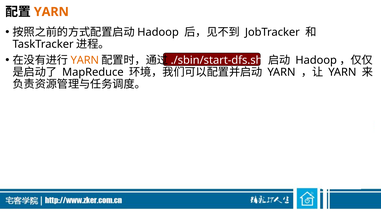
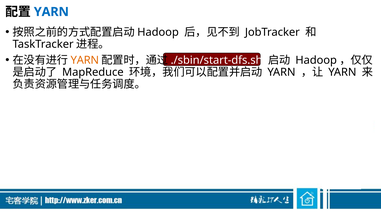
YARN at (51, 12) colour: orange -> blue
